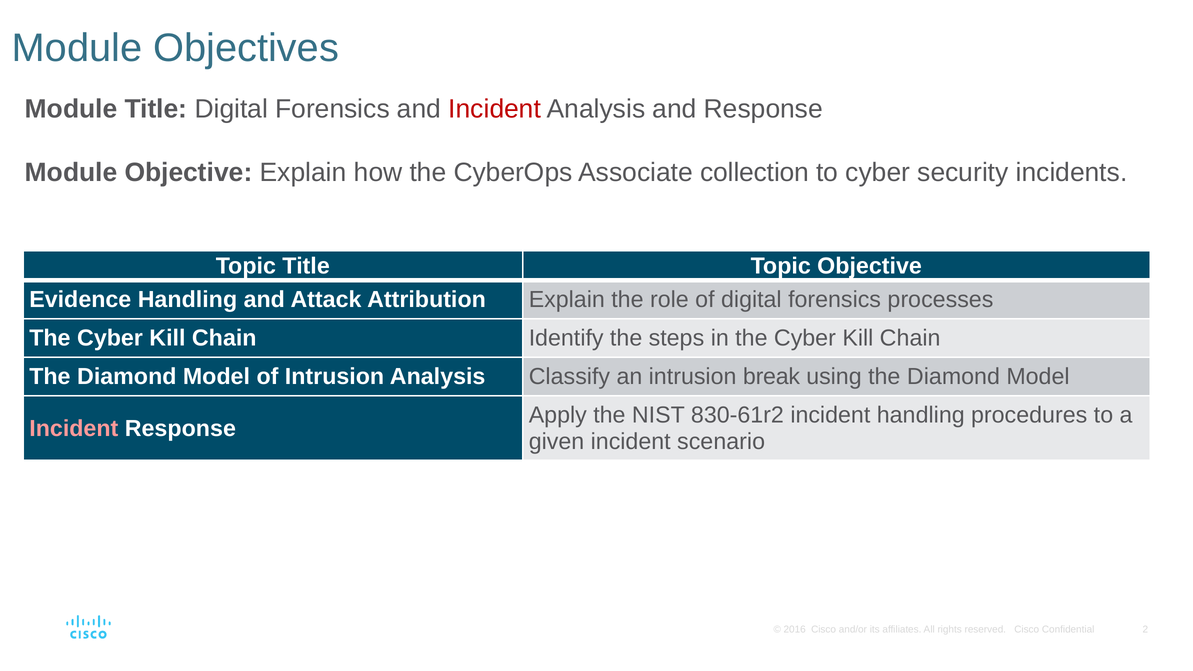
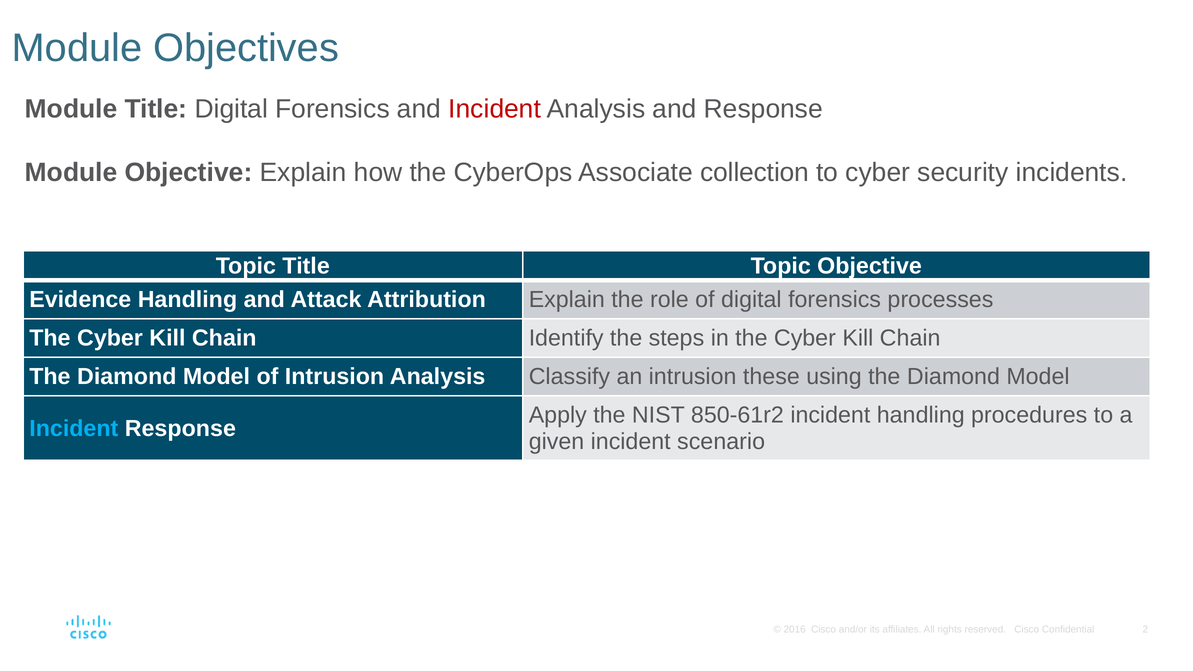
break: break -> these
830-61r2: 830-61r2 -> 850-61r2
Incident at (74, 428) colour: pink -> light blue
